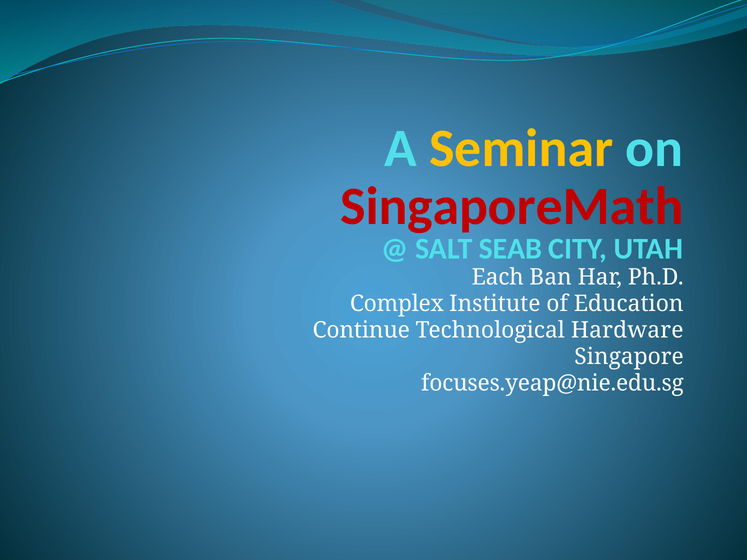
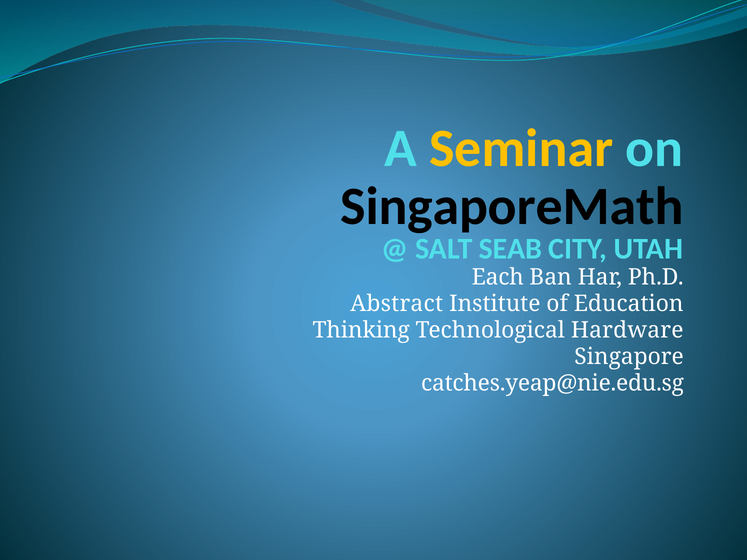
SingaporeMath colour: red -> black
Complex: Complex -> Abstract
Continue: Continue -> Thinking
focuses.yeap@nie.edu.sg: focuses.yeap@nie.edu.sg -> catches.yeap@nie.edu.sg
